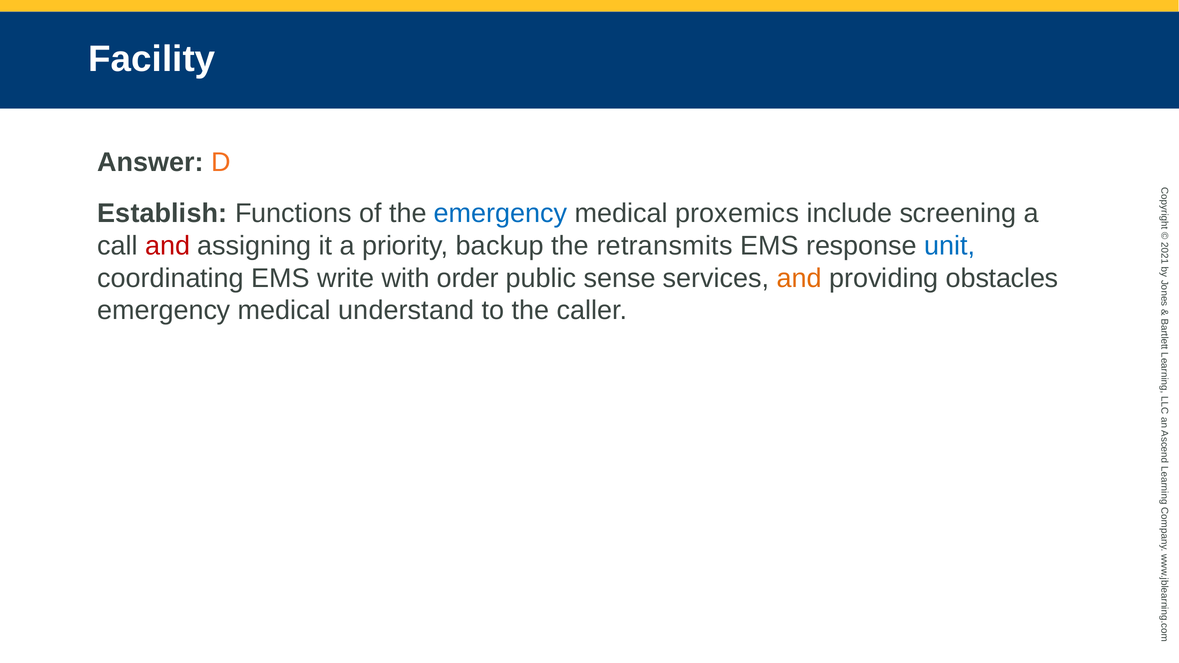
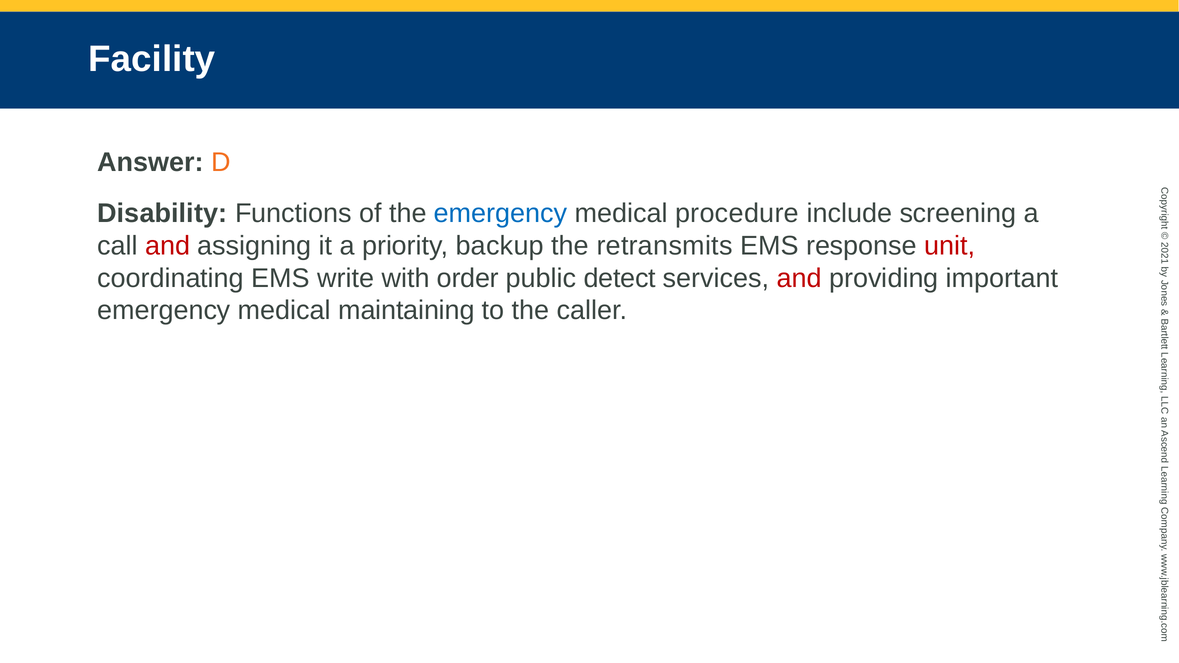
Establish: Establish -> Disability
proxemics: proxemics -> procedure
unit colour: blue -> red
sense: sense -> detect
and at (799, 278) colour: orange -> red
obstacles: obstacles -> important
understand: understand -> maintaining
